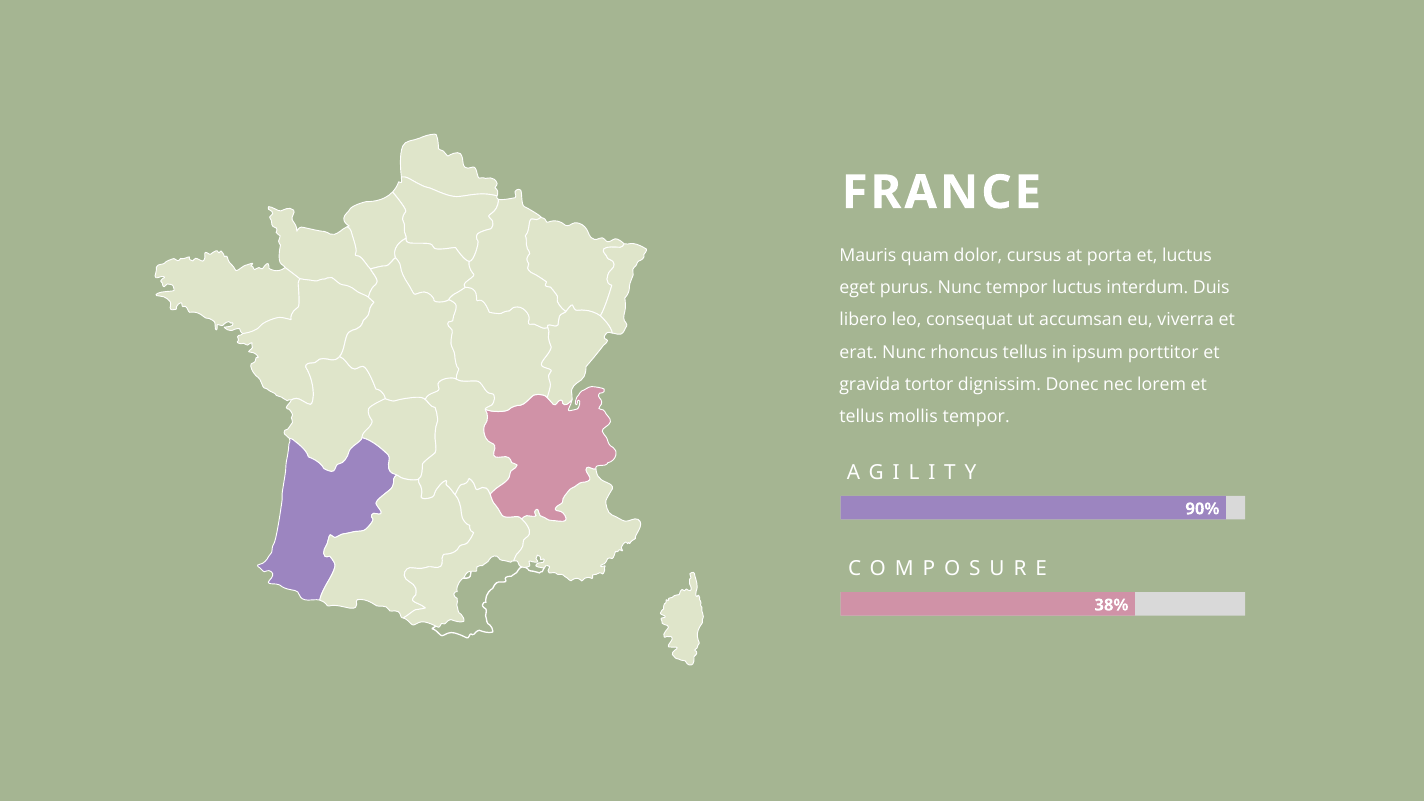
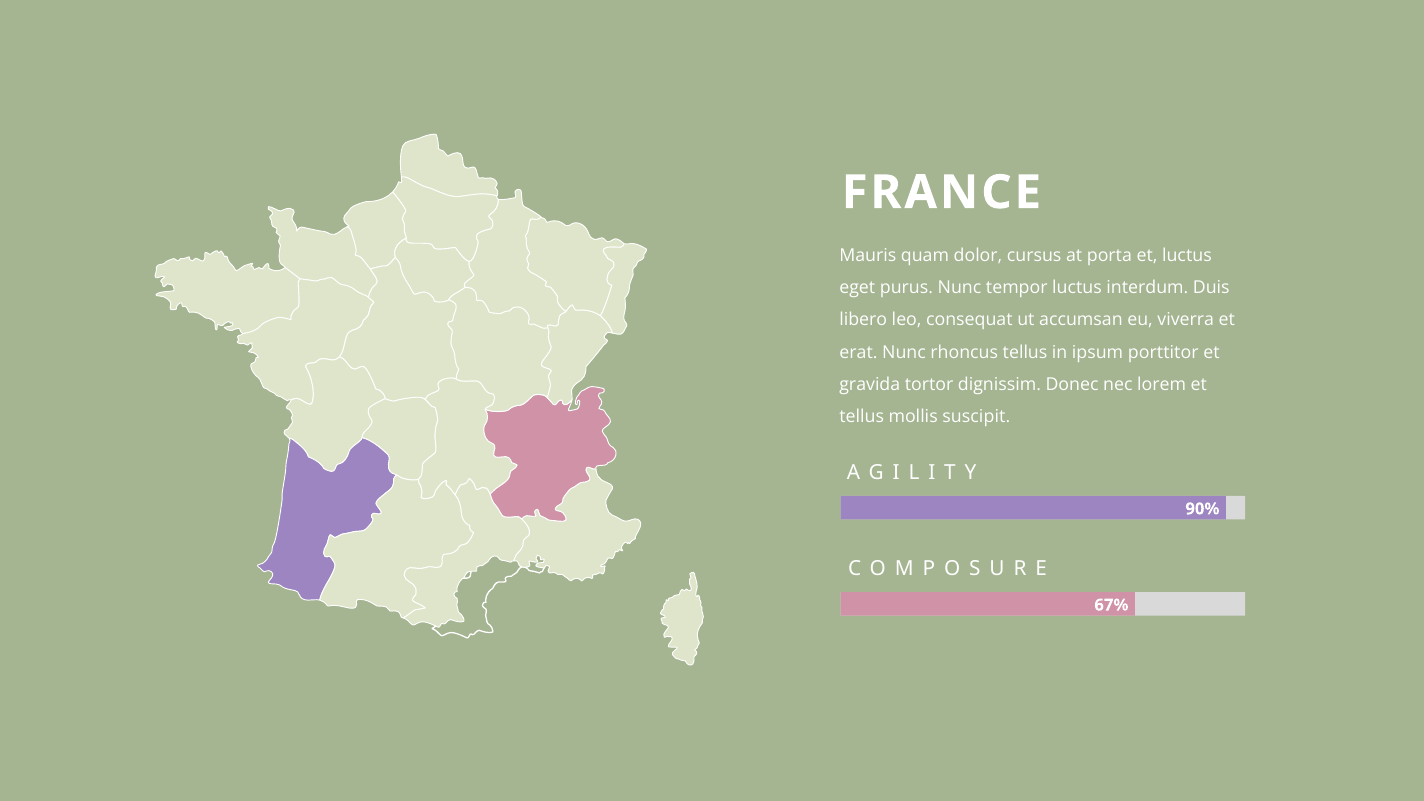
mollis tempor: tempor -> suscipit
38%: 38% -> 67%
